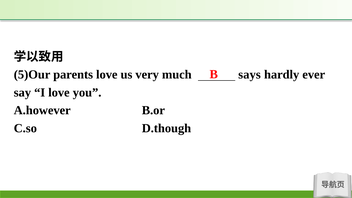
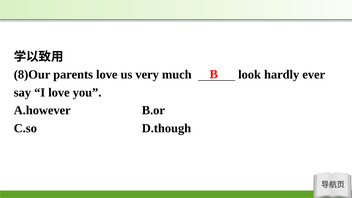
5)Our: 5)Our -> 8)Our
says: says -> look
